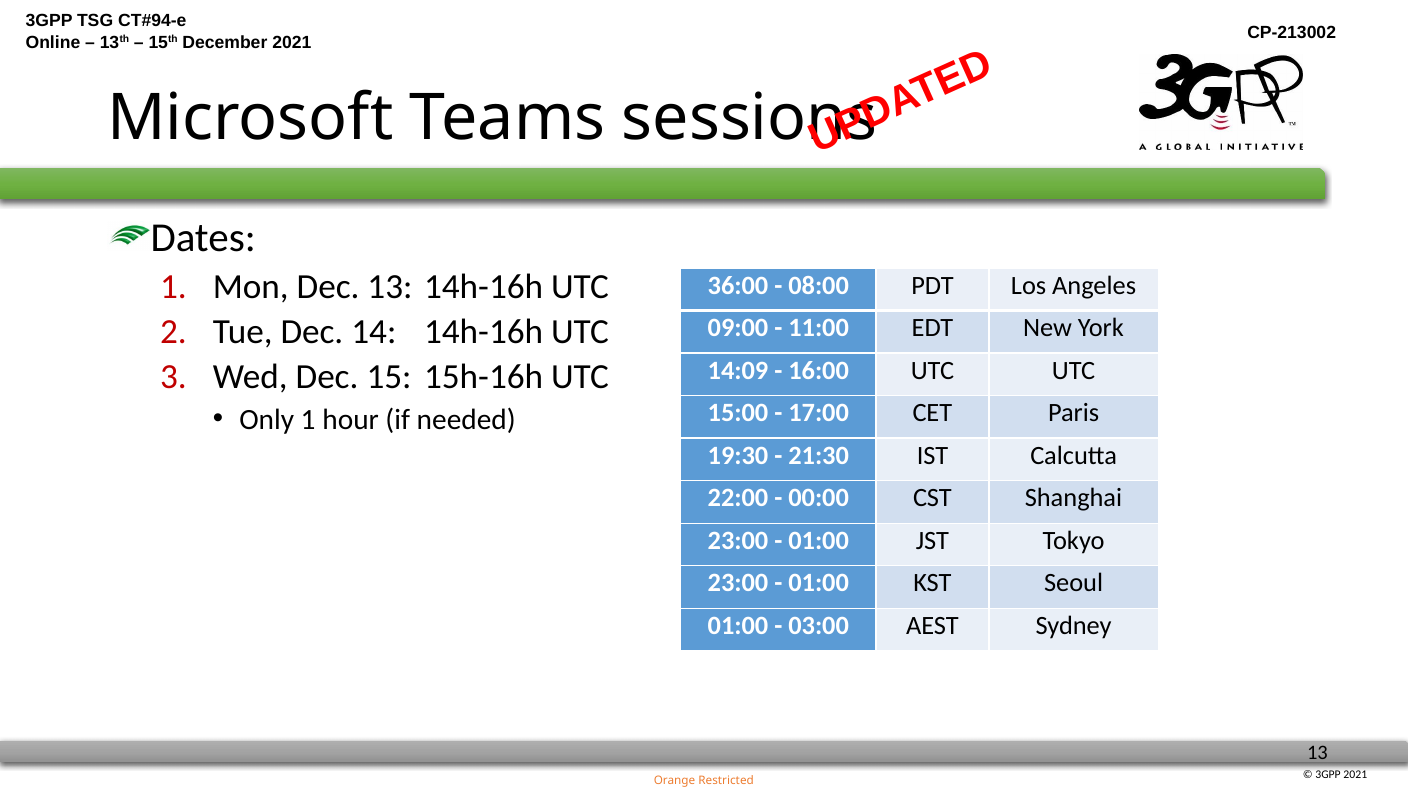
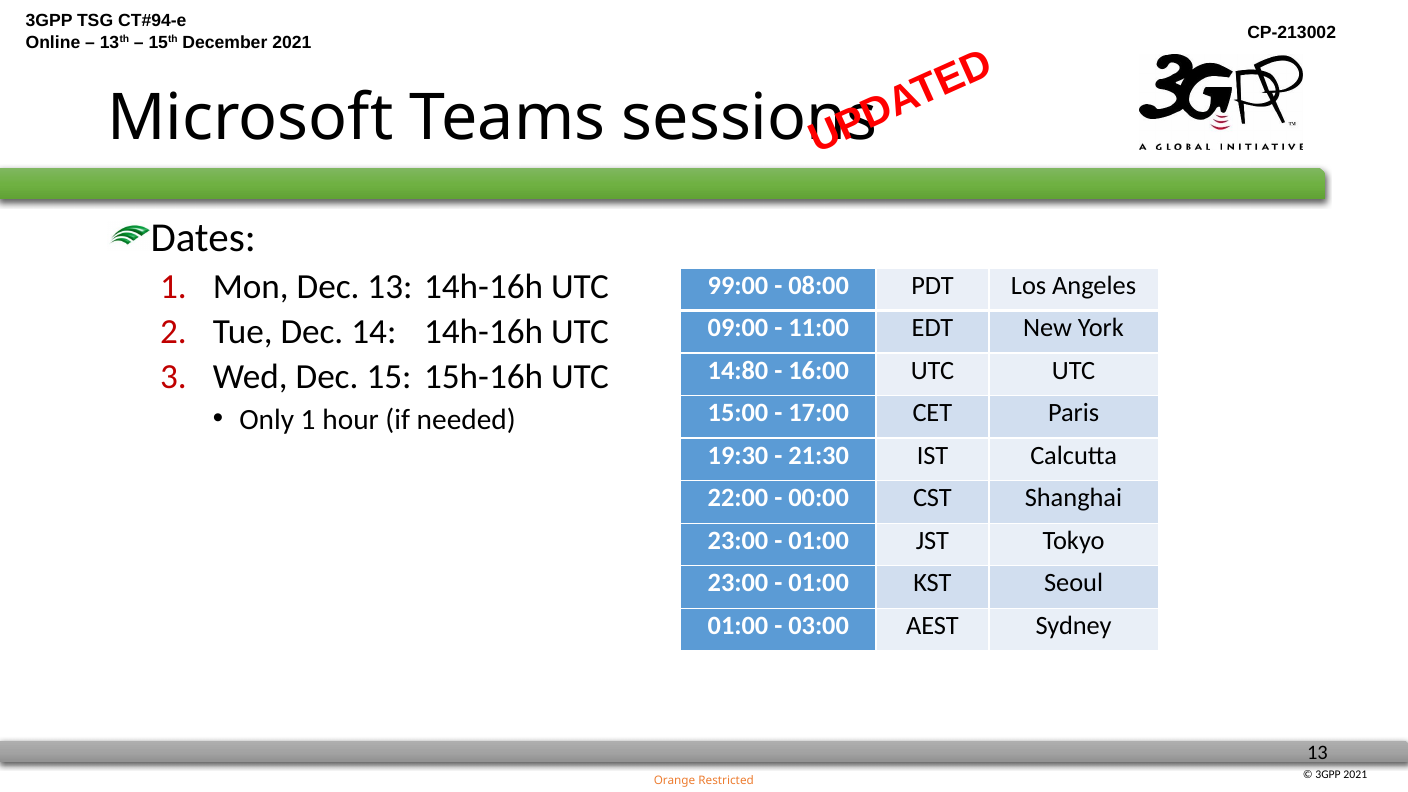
36:00: 36:00 -> 99:00
14:09: 14:09 -> 14:80
